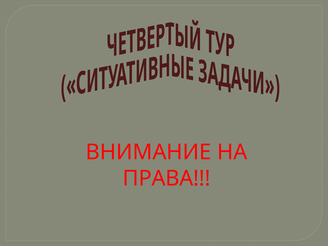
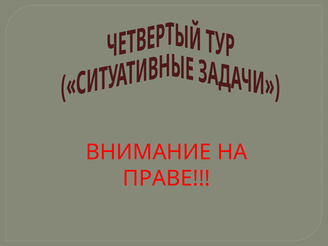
ПРАВА: ПРАВА -> ПРАВЕ
